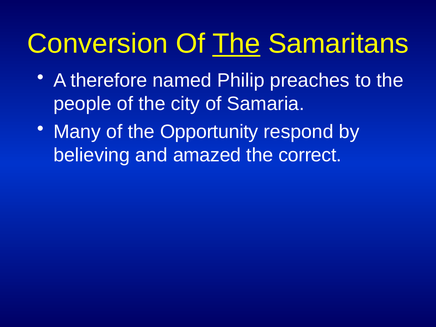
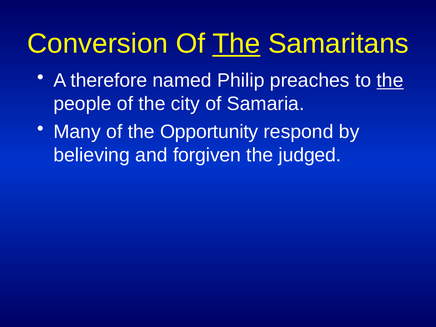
the at (390, 81) underline: none -> present
amazed: amazed -> forgiven
correct: correct -> judged
